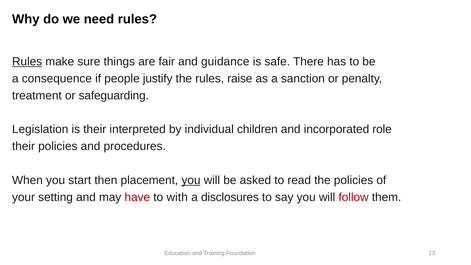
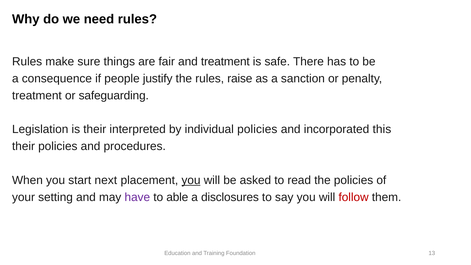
Rules at (27, 62) underline: present -> none
and guidance: guidance -> treatment
individual children: children -> policies
role: role -> this
then: then -> next
have colour: red -> purple
with: with -> able
